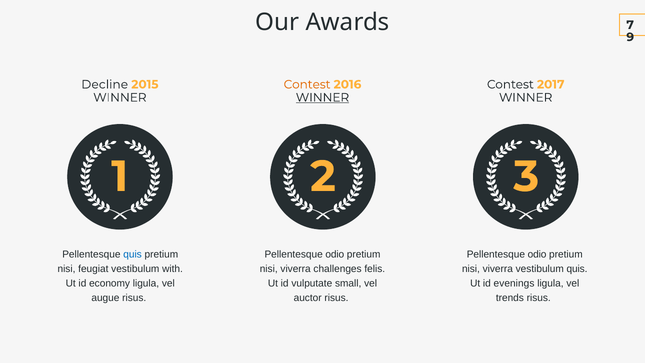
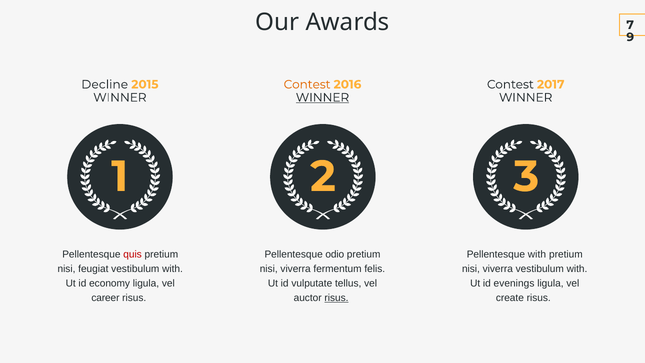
quis at (133, 254) colour: blue -> red
odio at (537, 254): odio -> with
challenges: challenges -> fermentum
viverra vestibulum quis: quis -> with
small: small -> tellus
augue: augue -> career
risus at (336, 298) underline: none -> present
trends: trends -> create
